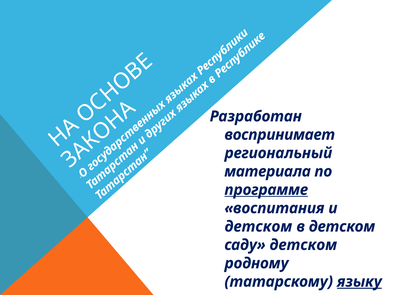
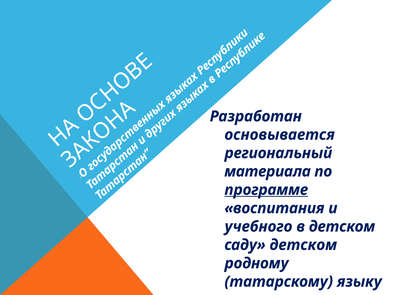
воспринимает: воспринимает -> основывается
детском at (258, 226): детском -> учебного
языку underline: present -> none
